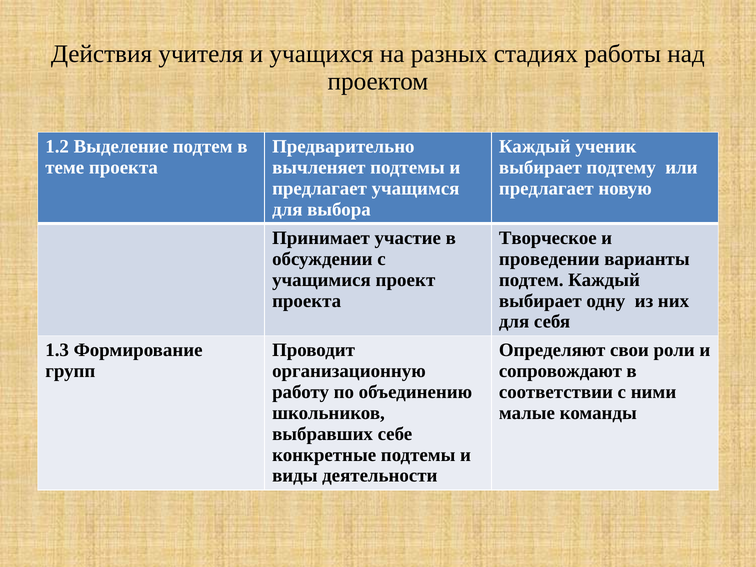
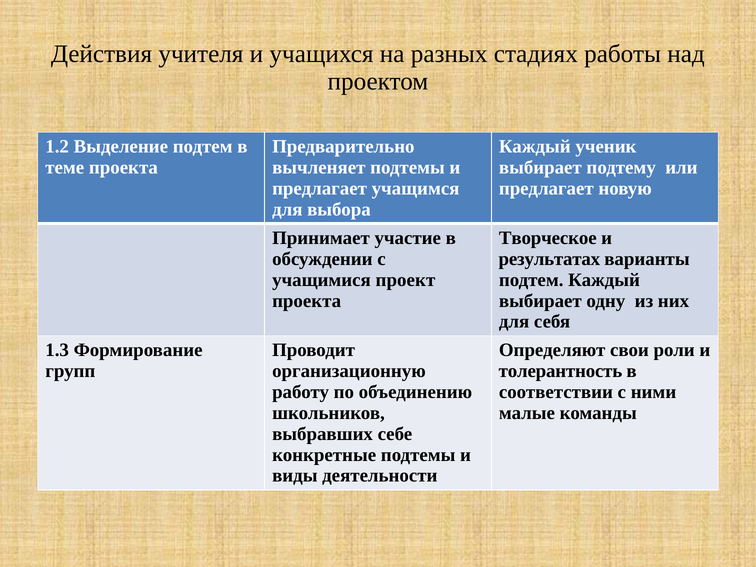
проведении: проведении -> результатах
сопровождают: сопровождают -> толерантность
